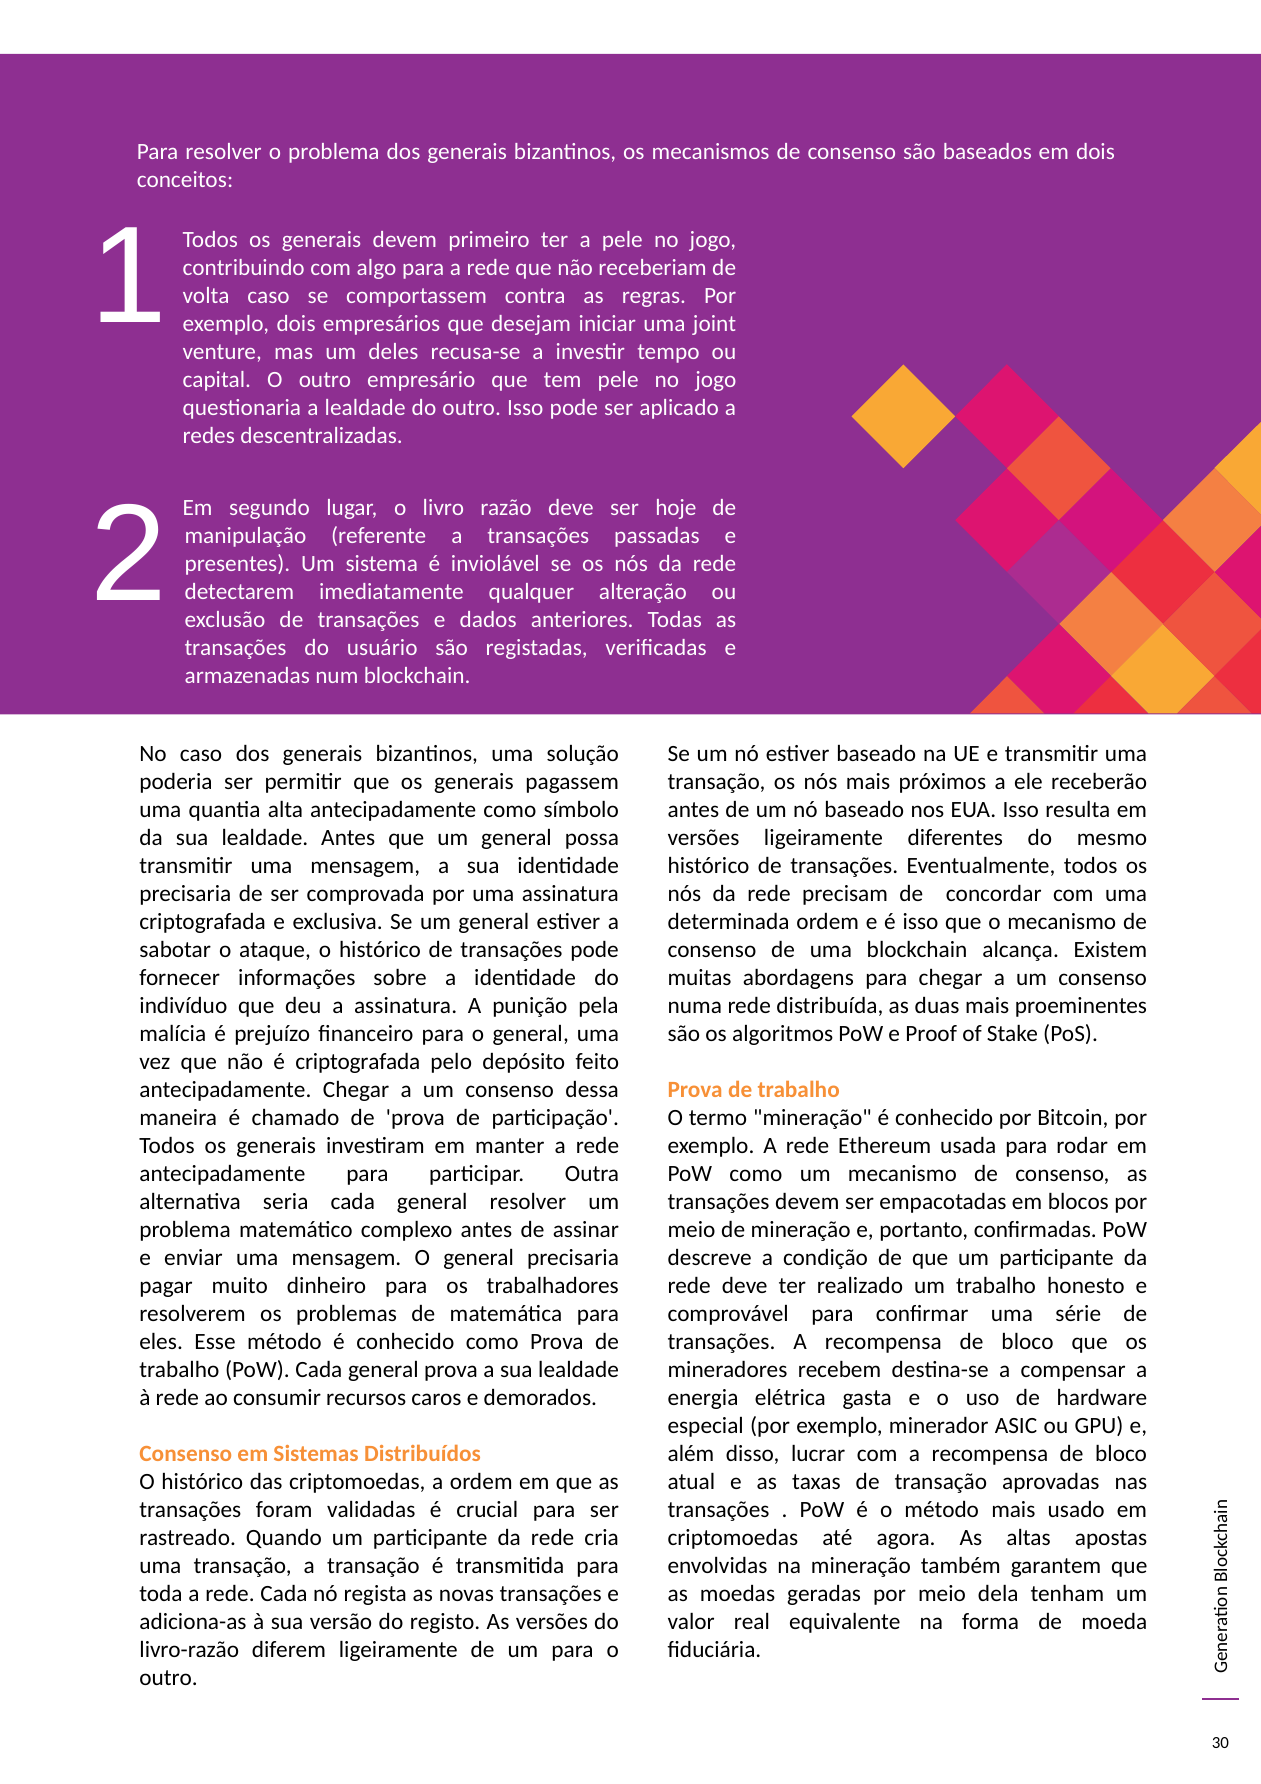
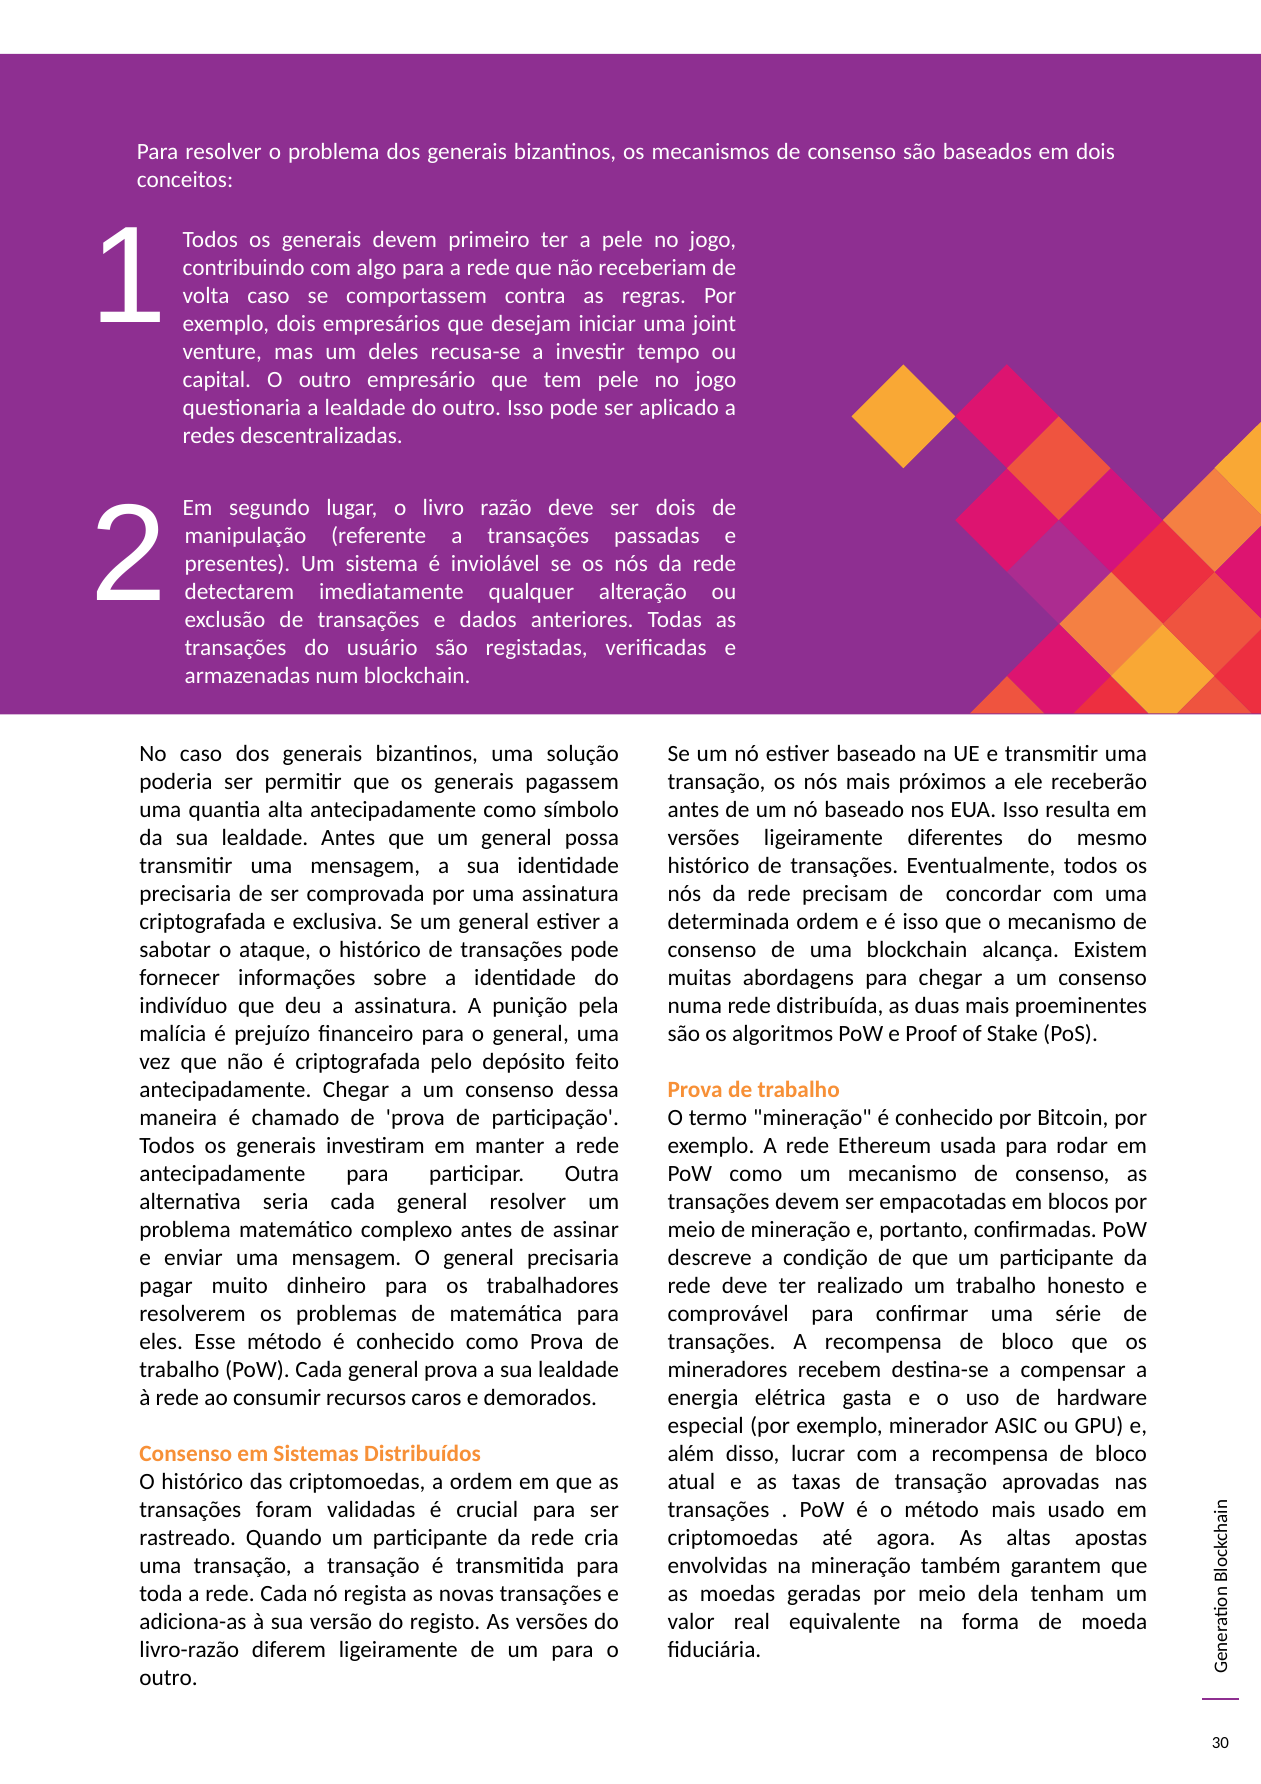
ser hoje: hoje -> dois
